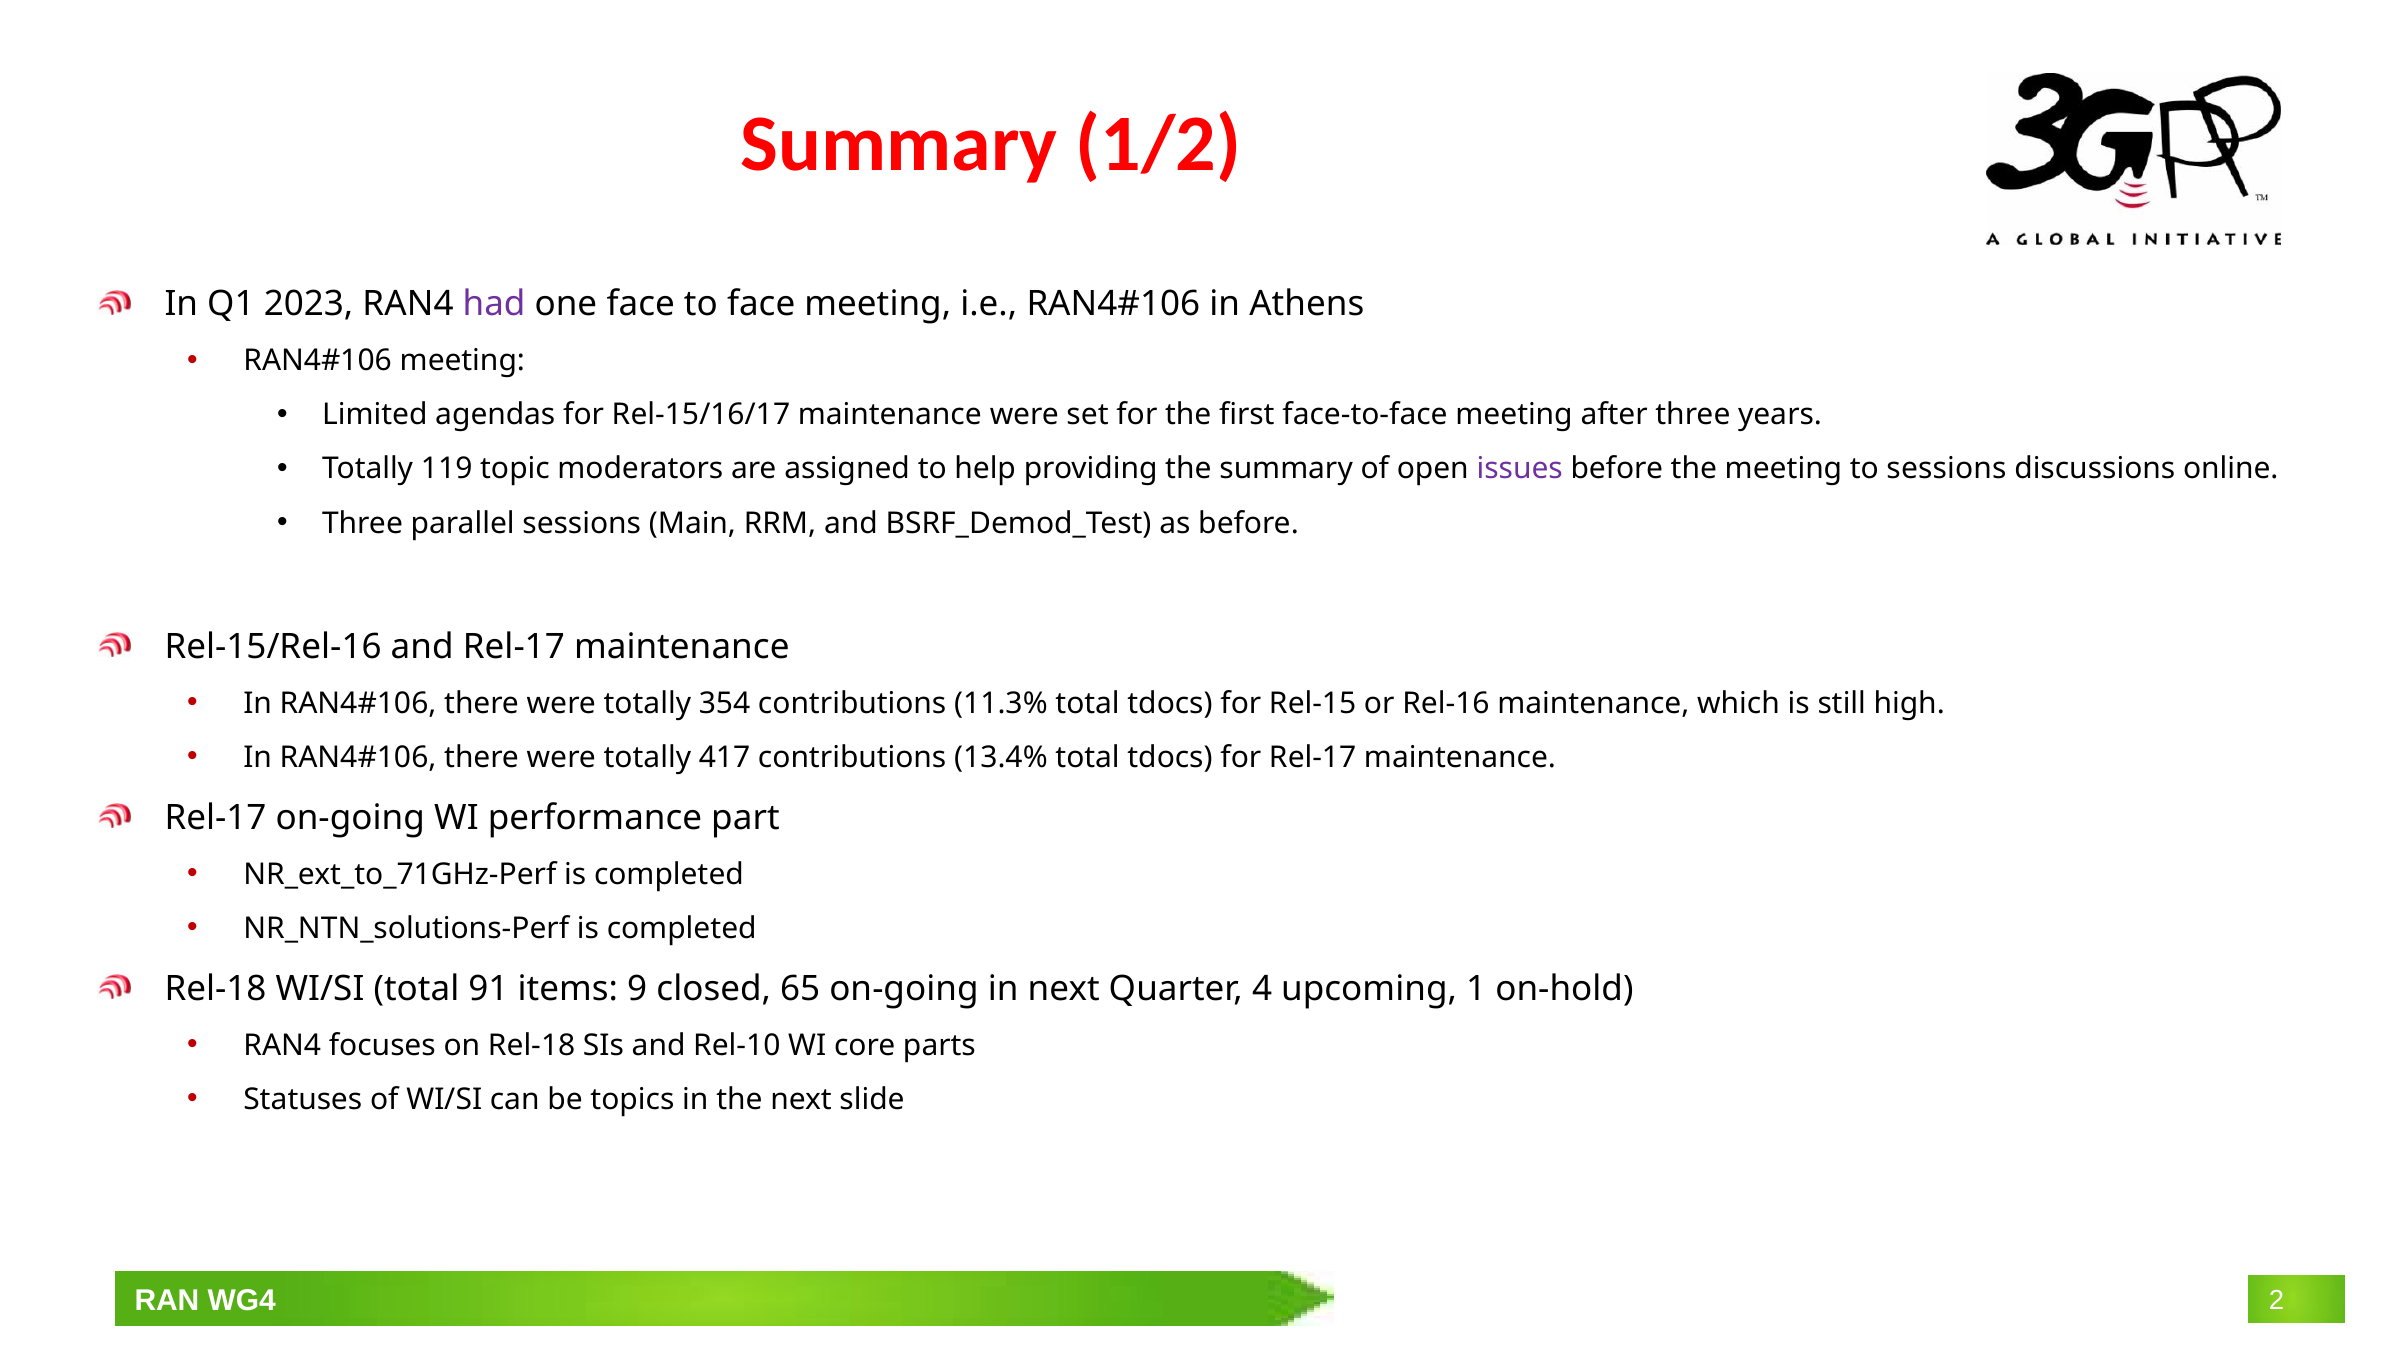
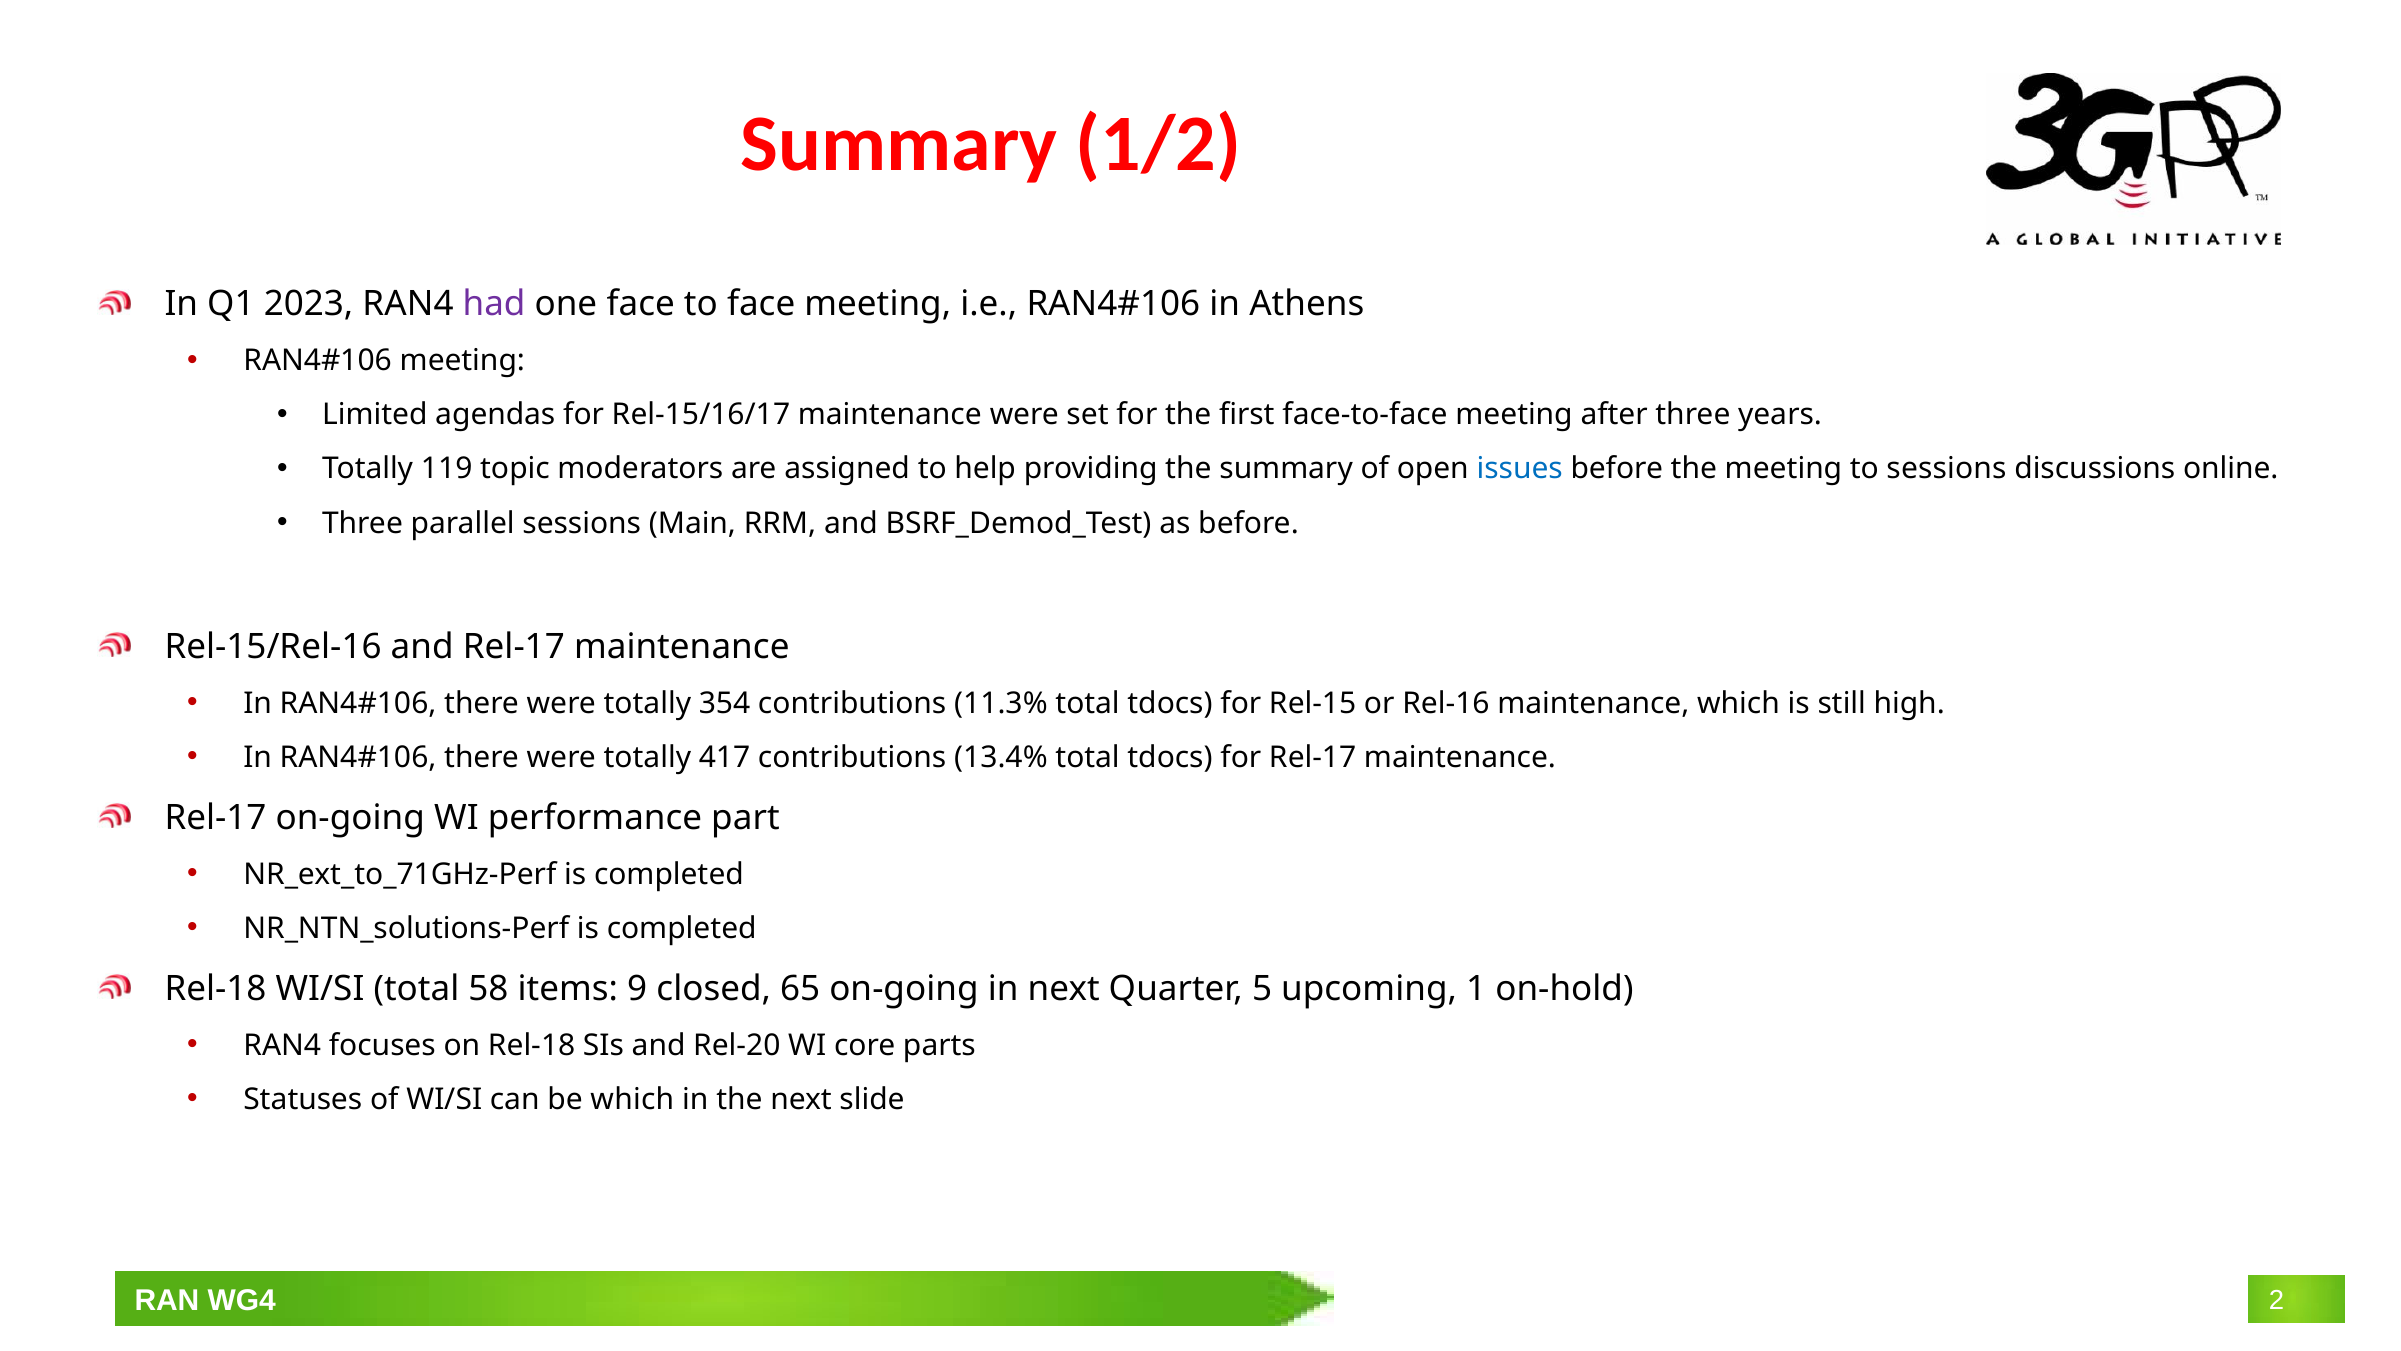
issues colour: purple -> blue
91: 91 -> 58
4: 4 -> 5
Rel-10: Rel-10 -> Rel-20
be topics: topics -> which
